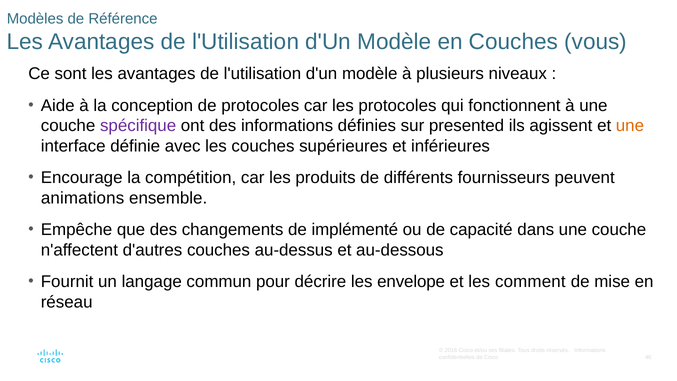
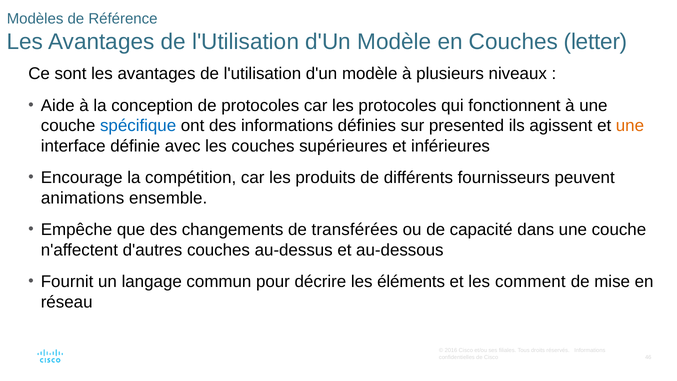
vous: vous -> letter
spécifique colour: purple -> blue
implémenté: implémenté -> transférées
envelope: envelope -> éléments
